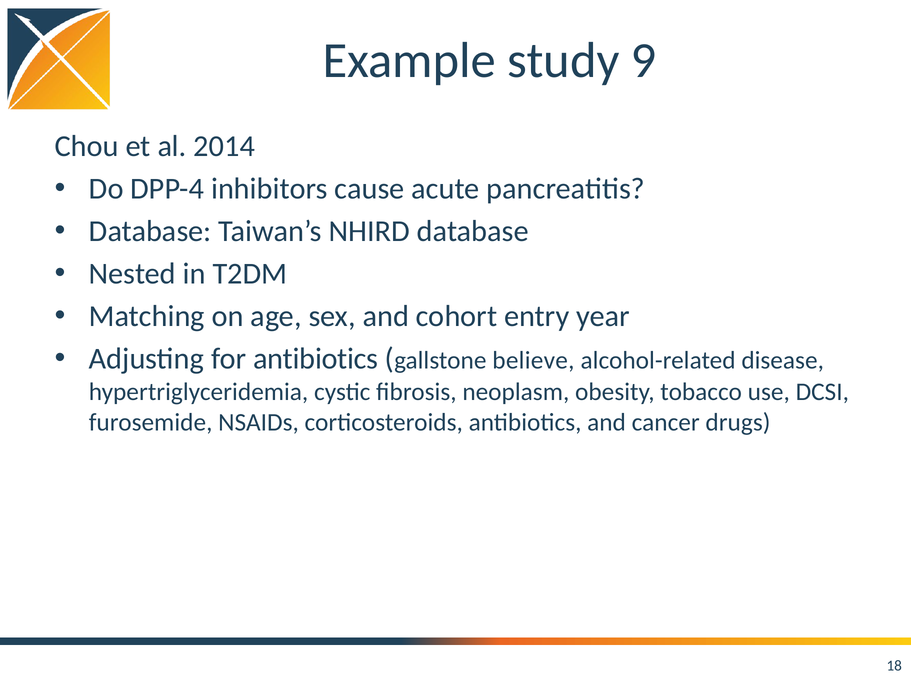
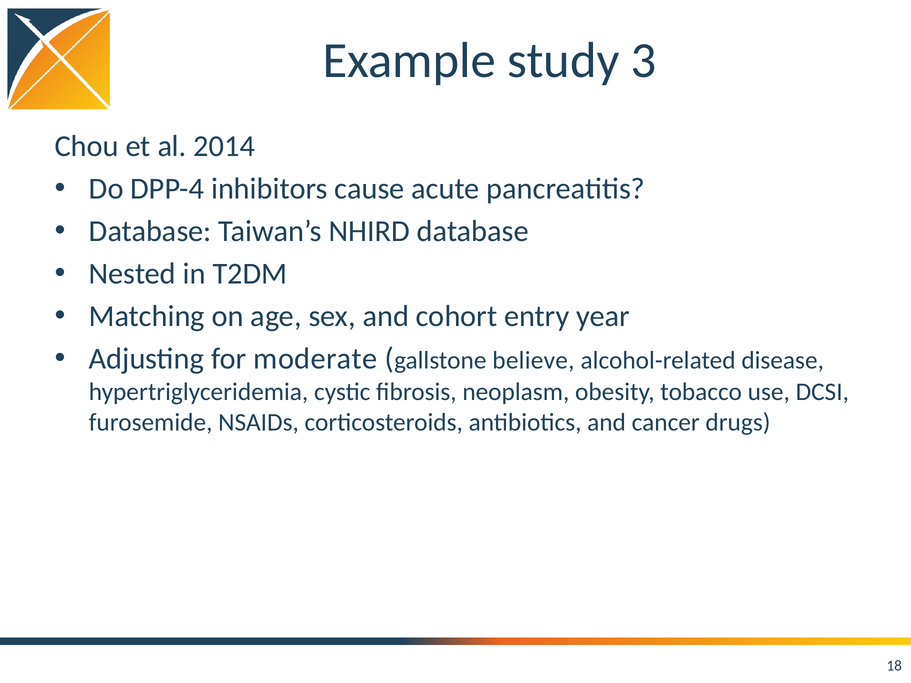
9: 9 -> 3
for antibiotics: antibiotics -> moderate
